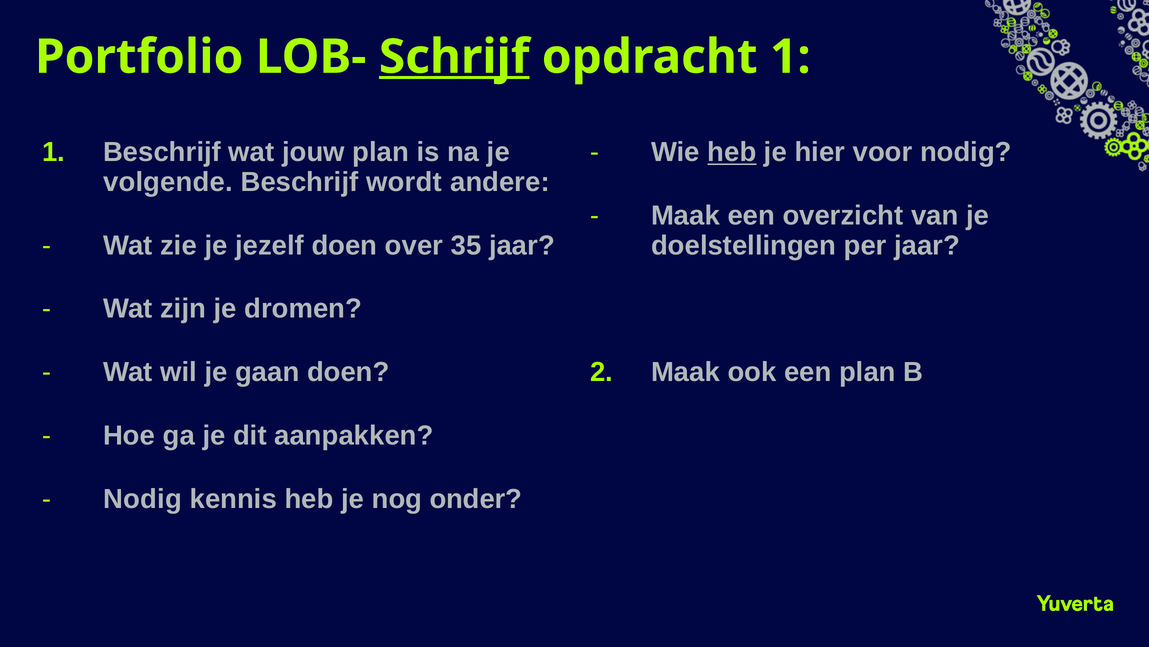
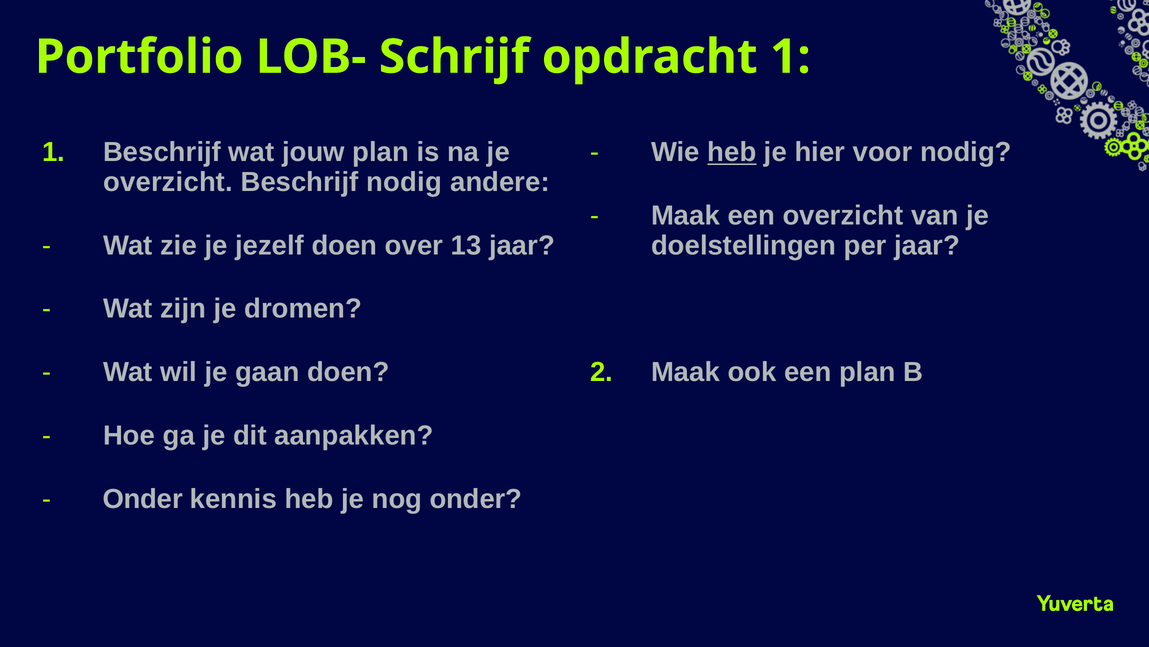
Schrijf underline: present -> none
volgende at (168, 182): volgende -> overzicht
Beschrijf wordt: wordt -> nodig
35: 35 -> 13
Nodig at (143, 498): Nodig -> Onder
